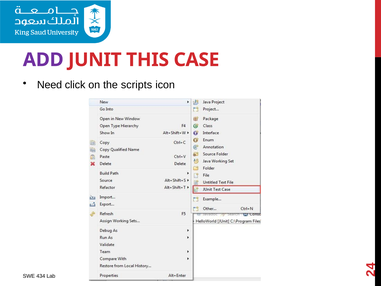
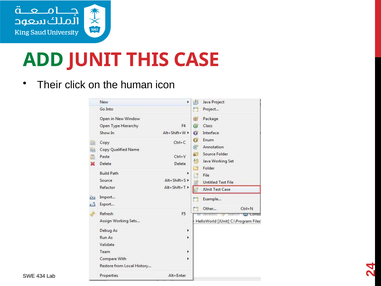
ADD colour: purple -> green
Need: Need -> Their
scripts: scripts -> human
